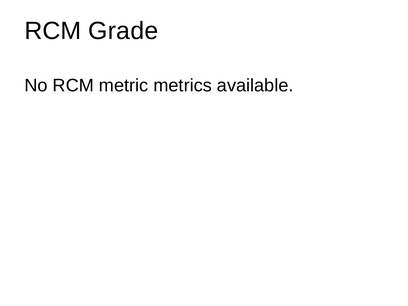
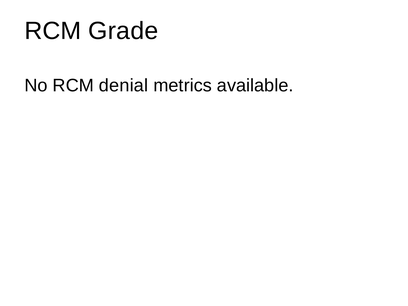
metric: metric -> denial
